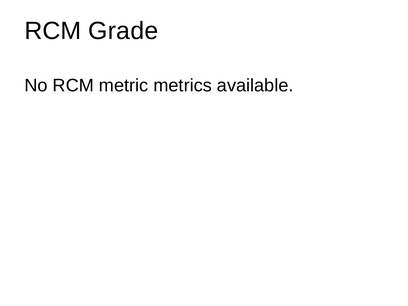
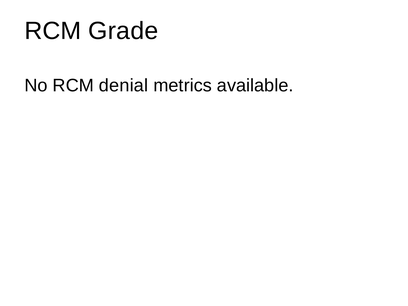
metric: metric -> denial
